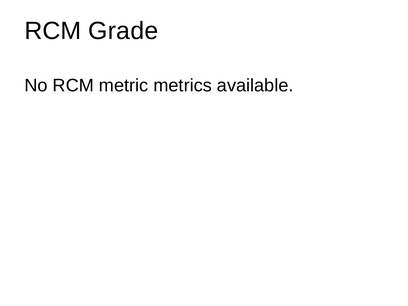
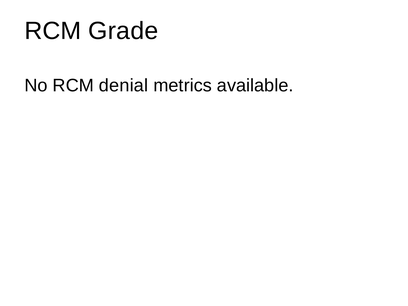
metric: metric -> denial
